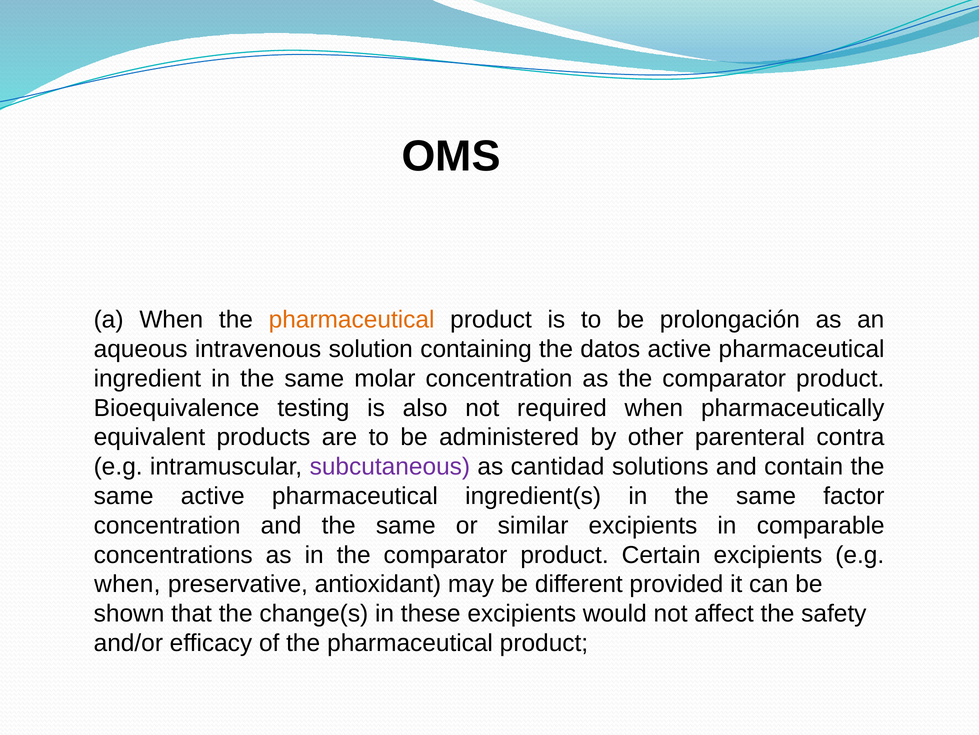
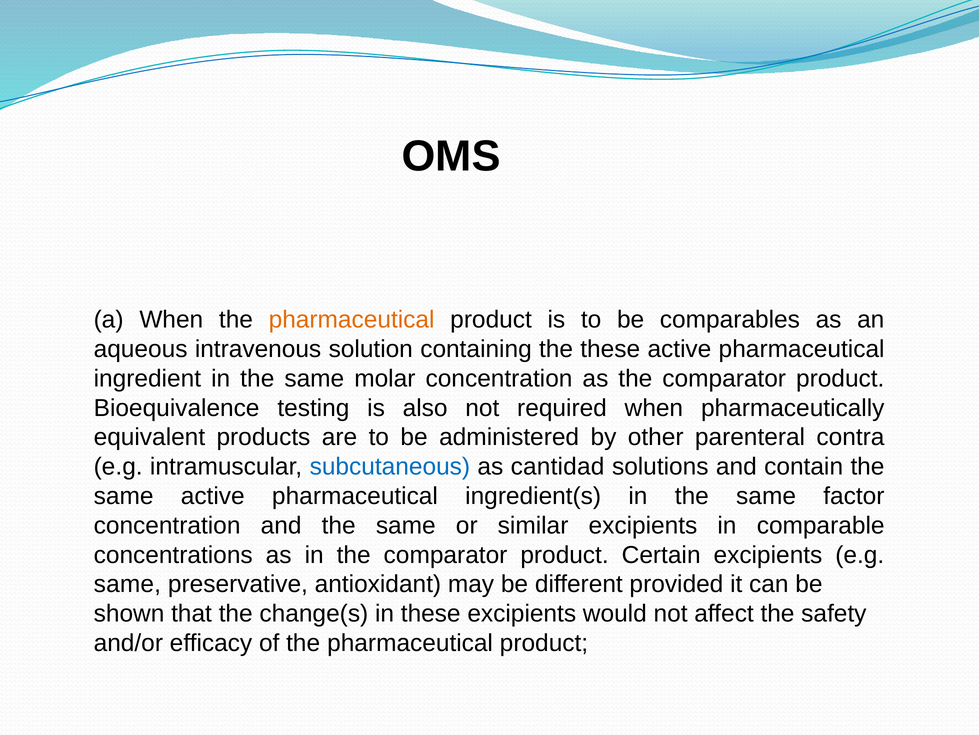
prolongación: prolongación -> comparables
the datos: datos -> these
subcutaneous colour: purple -> blue
when at (127, 584): when -> same
